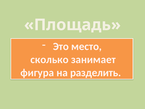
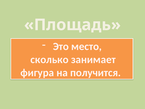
разделить: разделить -> получится
